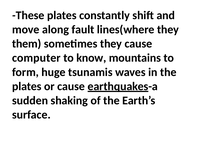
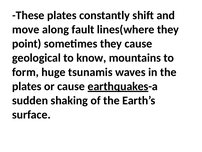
them: them -> point
computer: computer -> geological
